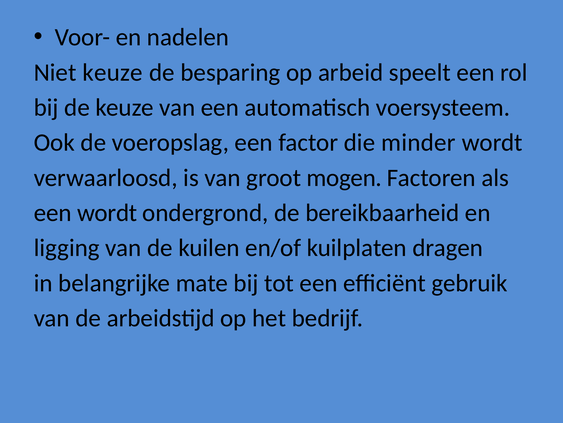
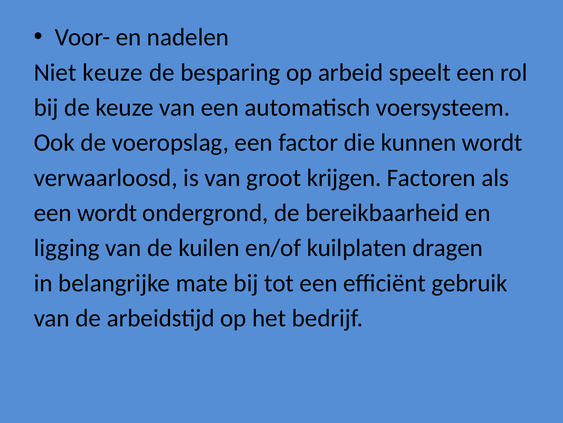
minder: minder -> kunnen
mogen: mogen -> krijgen
